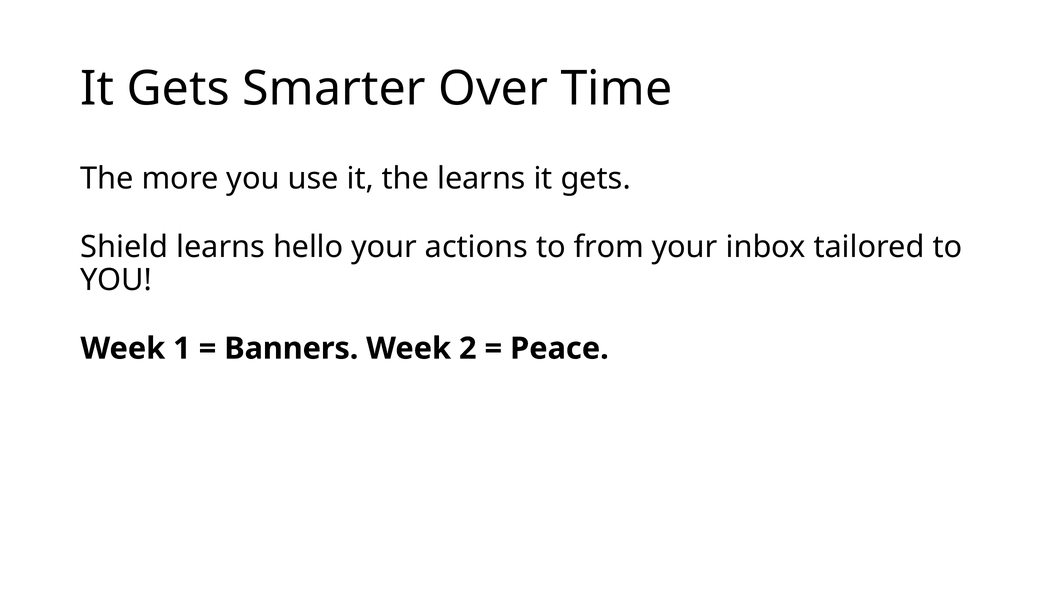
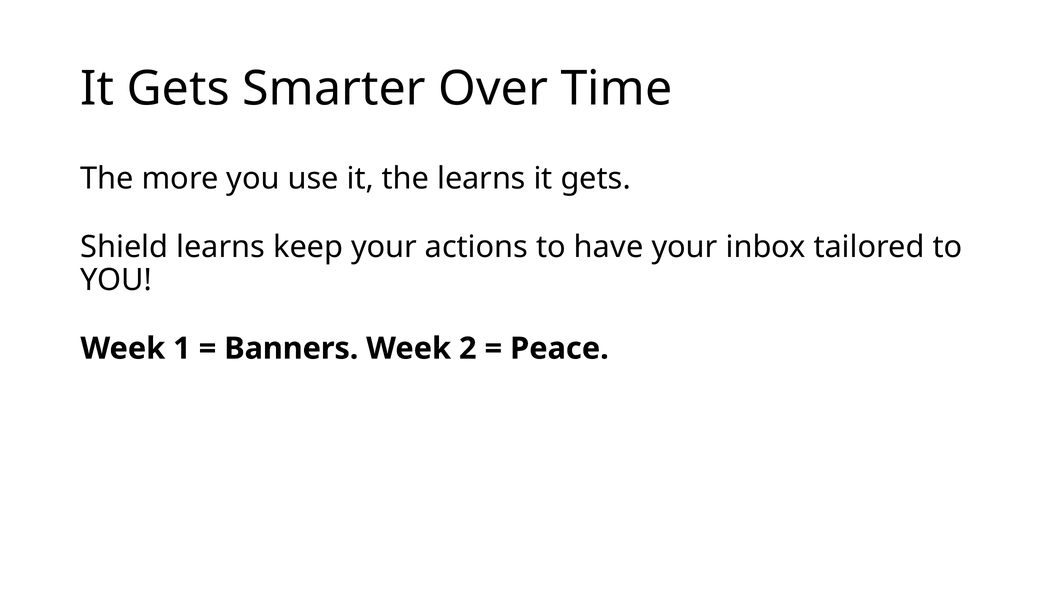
hello: hello -> keep
from: from -> have
